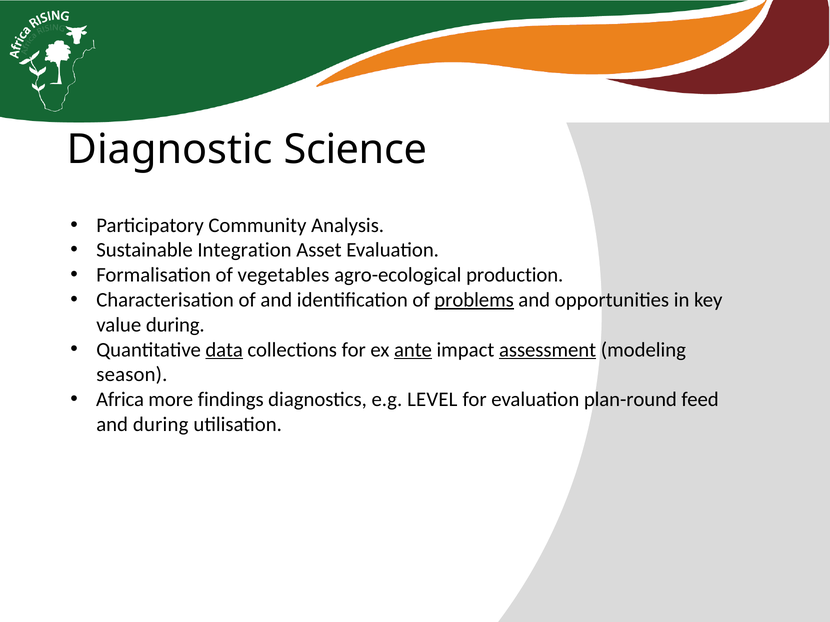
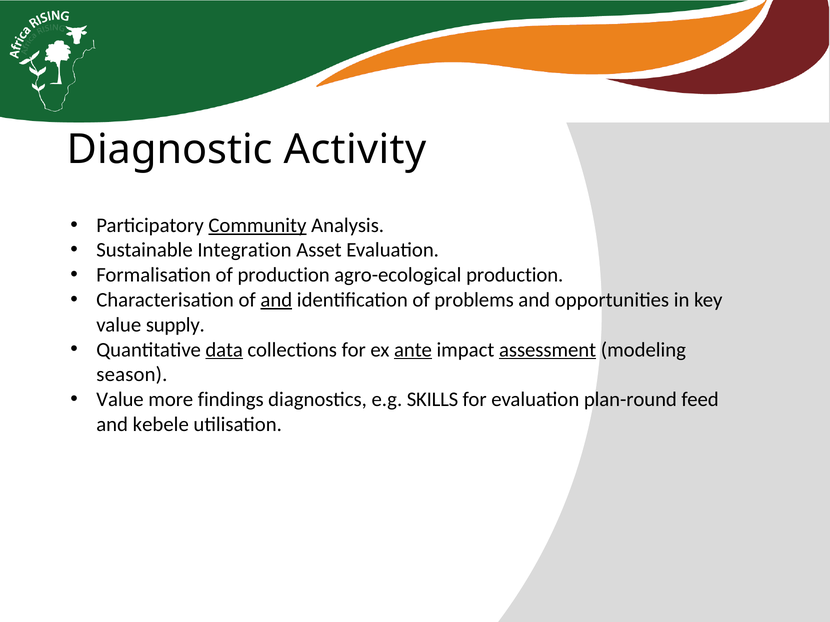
Science: Science -> Activity
Community underline: none -> present
of vegetables: vegetables -> production
and at (276, 300) underline: none -> present
problems underline: present -> none
value during: during -> supply
Africa at (120, 400): Africa -> Value
LEVEL: LEVEL -> SKILLS
and during: during -> kebele
